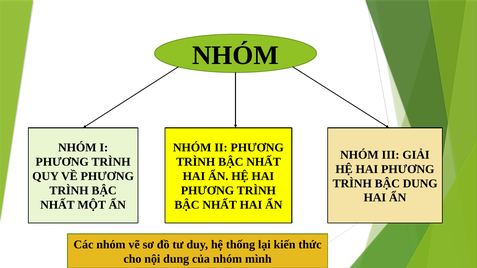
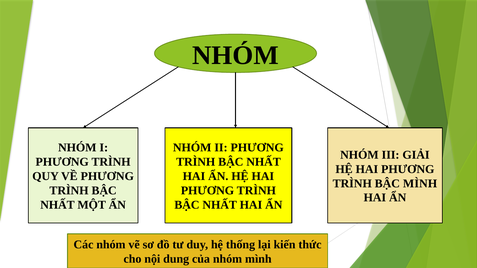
BẬC DUNG: DUNG -> MÌNH
